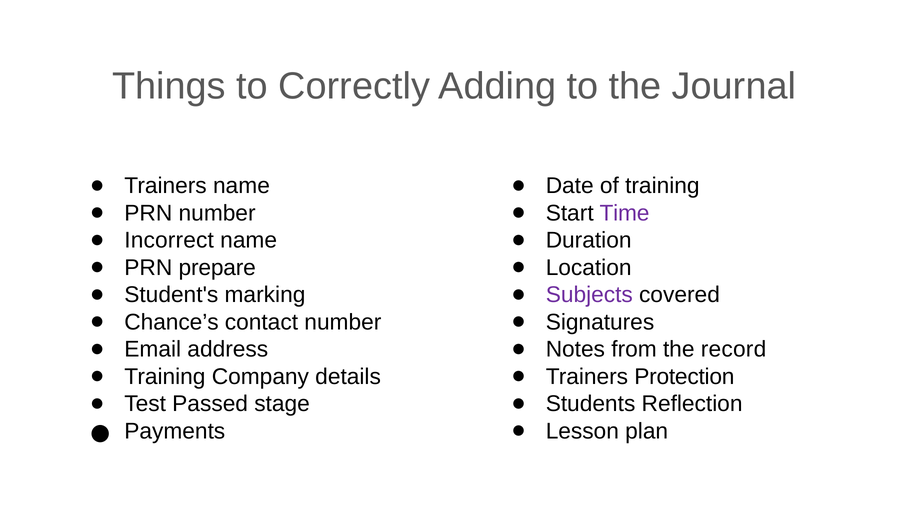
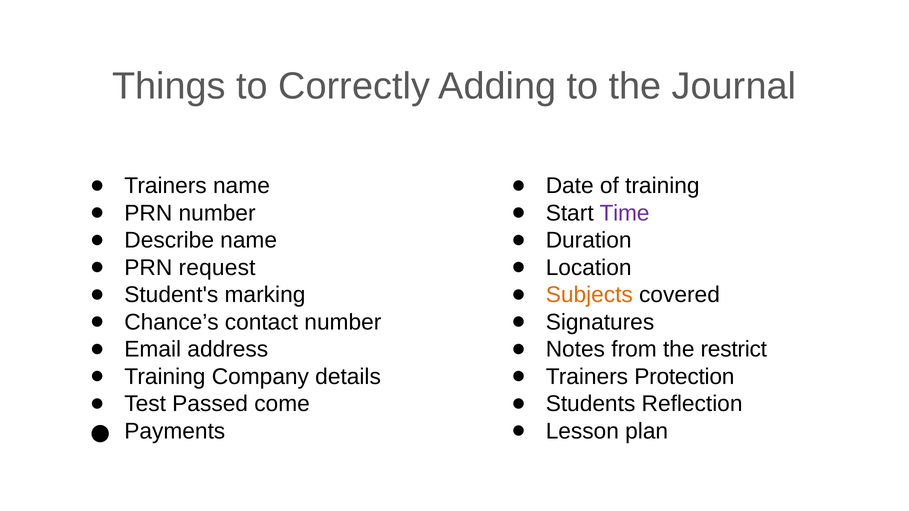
Incorrect: Incorrect -> Describe
prepare: prepare -> request
Subjects colour: purple -> orange
record: record -> restrict
stage: stage -> come
